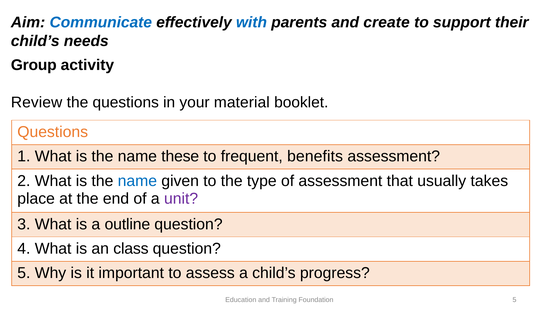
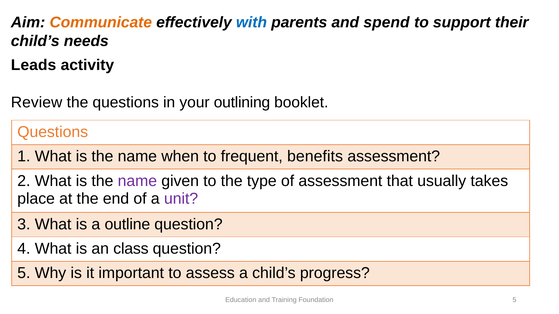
Communicate colour: blue -> orange
create: create -> spend
Group: Group -> Leads
material: material -> outlining
these: these -> when
name at (137, 181) colour: blue -> purple
